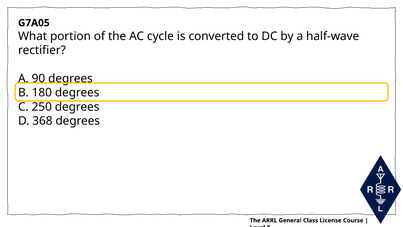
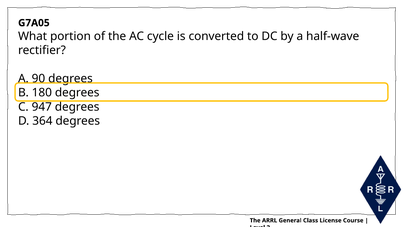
250: 250 -> 947
368: 368 -> 364
